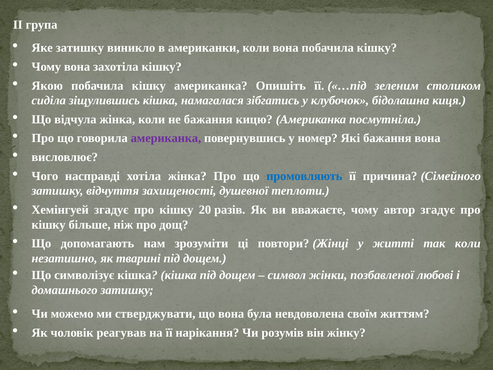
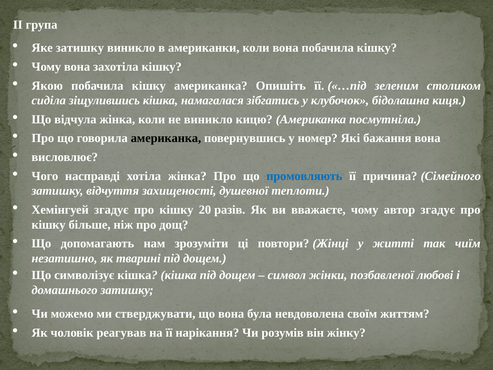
не бажання: бажання -> виникло
американка at (166, 138) colour: purple -> black
так коли: коли -> чиїм
